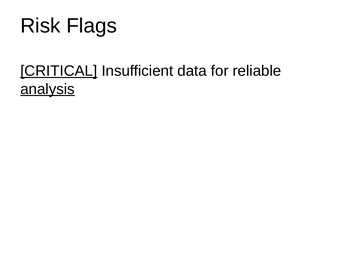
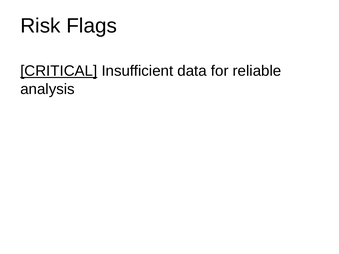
analysis underline: present -> none
